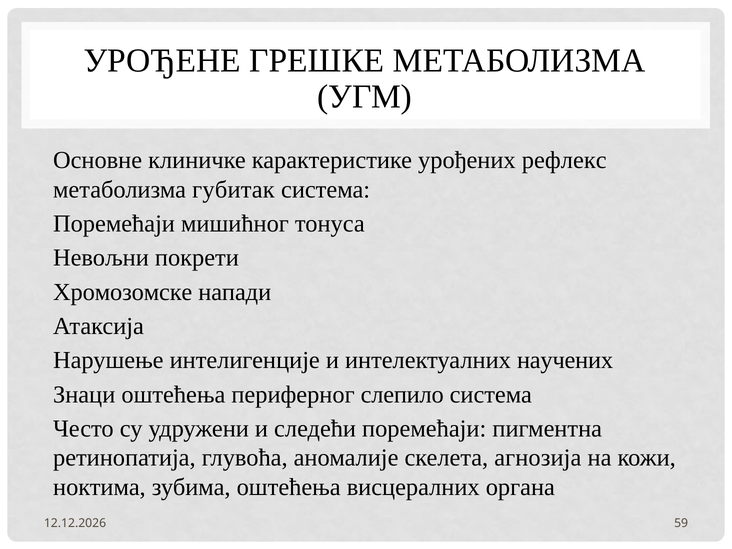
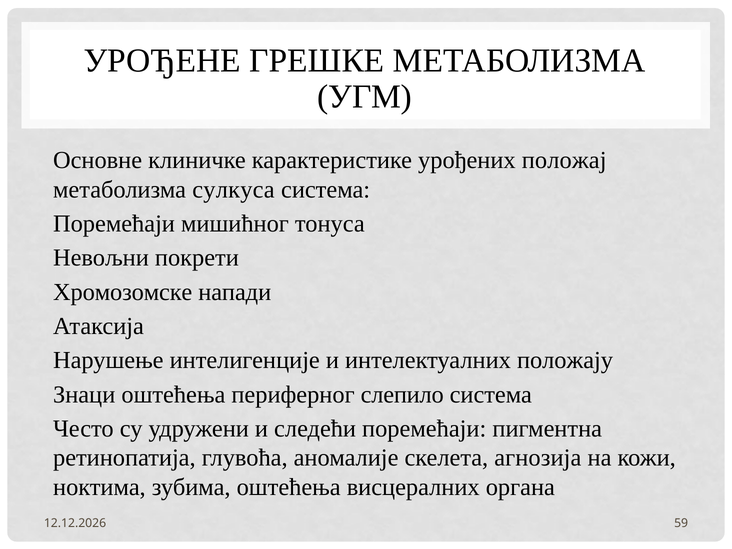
рефлекс: рефлекс -> положај
губитак: губитак -> сулкуса
научених: научених -> положају
